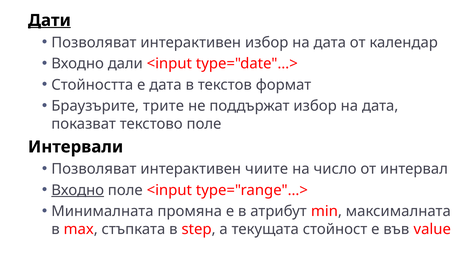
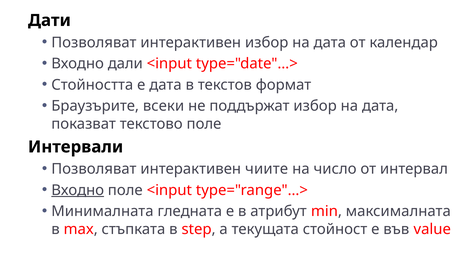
Дати underline: present -> none
трите: трите -> всеки
промяна: промяна -> гледната
